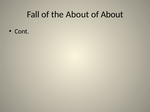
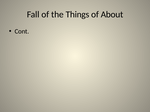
the About: About -> Things
